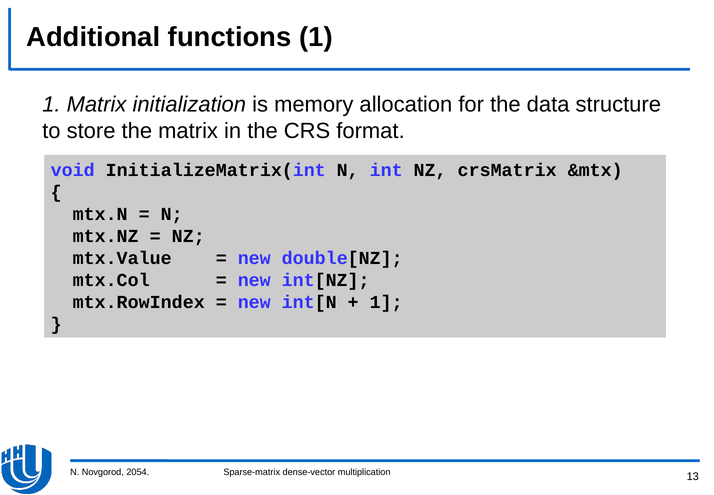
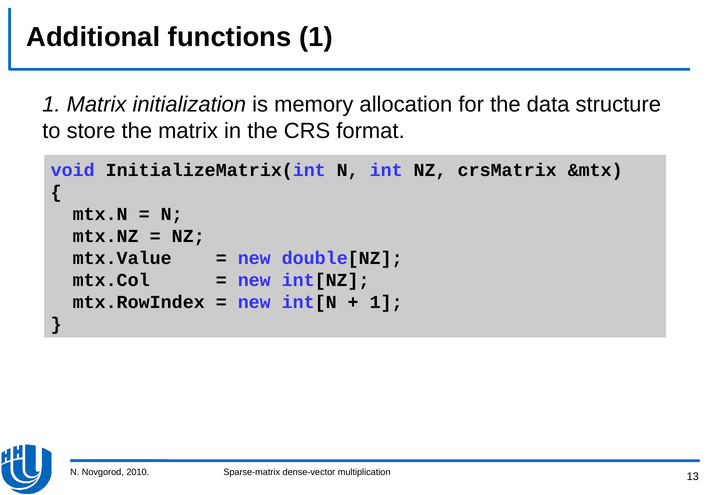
2054: 2054 -> 2010
